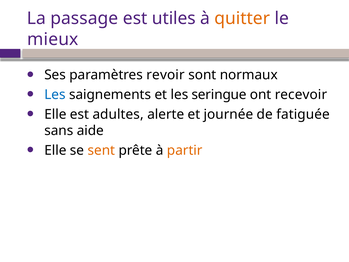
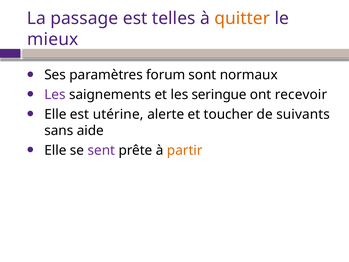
utiles: utiles -> telles
revoir: revoir -> forum
Les at (55, 95) colour: blue -> purple
adultes: adultes -> utérine
journée: journée -> toucher
fatiguée: fatiguée -> suivants
sent colour: orange -> purple
